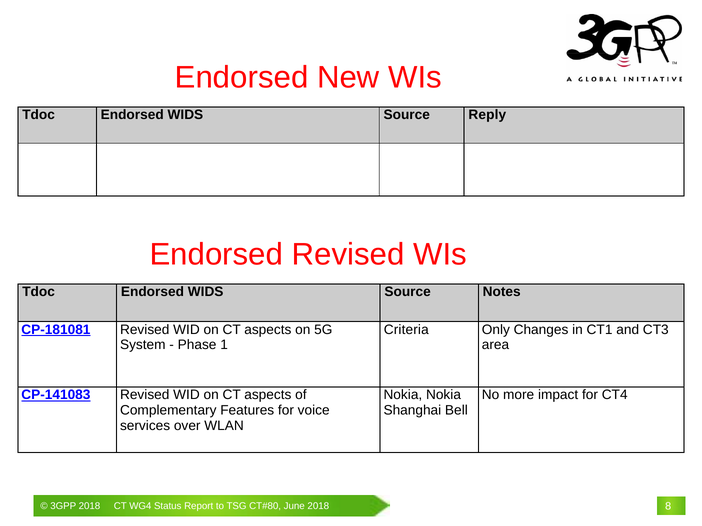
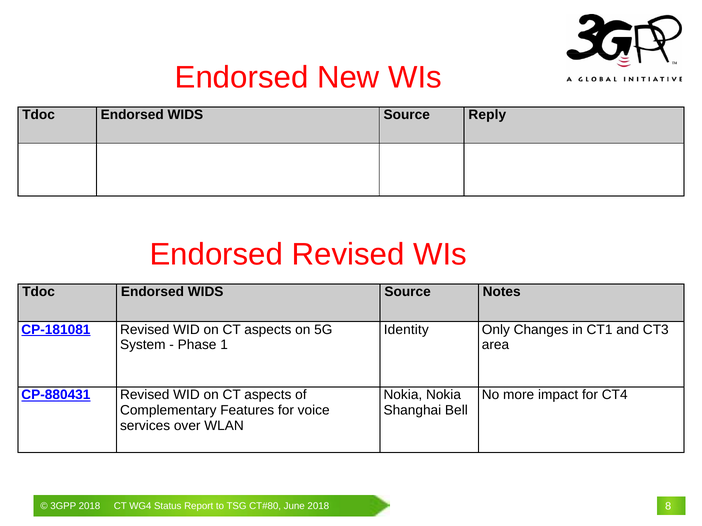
Criteria: Criteria -> Identity
CP-141083: CP-141083 -> CP-880431
